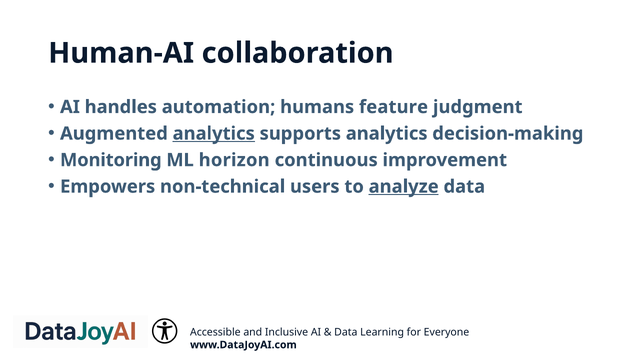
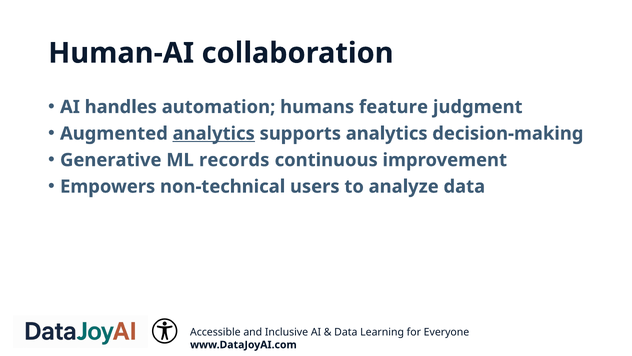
Monitoring: Monitoring -> Generative
horizon: horizon -> records
analyze underline: present -> none
